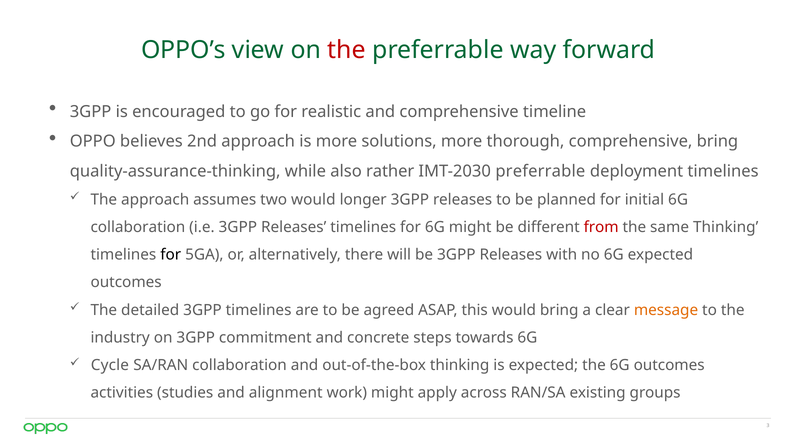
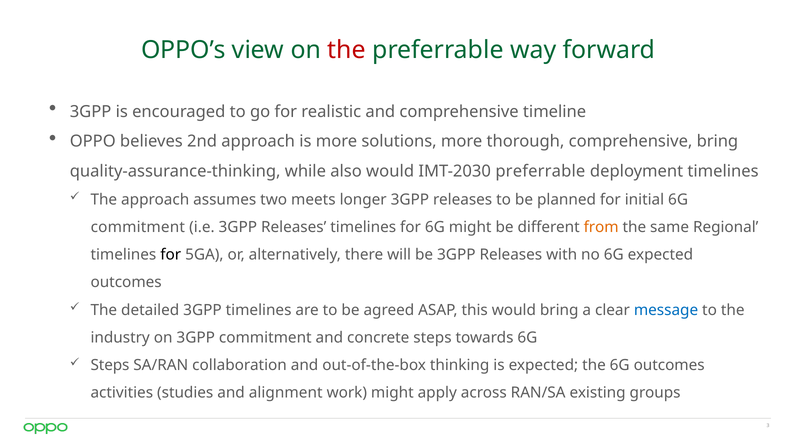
also rather: rather -> would
two would: would -> meets
collaboration at (138, 227): collaboration -> commitment
from colour: red -> orange
same Thinking: Thinking -> Regional
message colour: orange -> blue
Cycle at (110, 365): Cycle -> Steps
